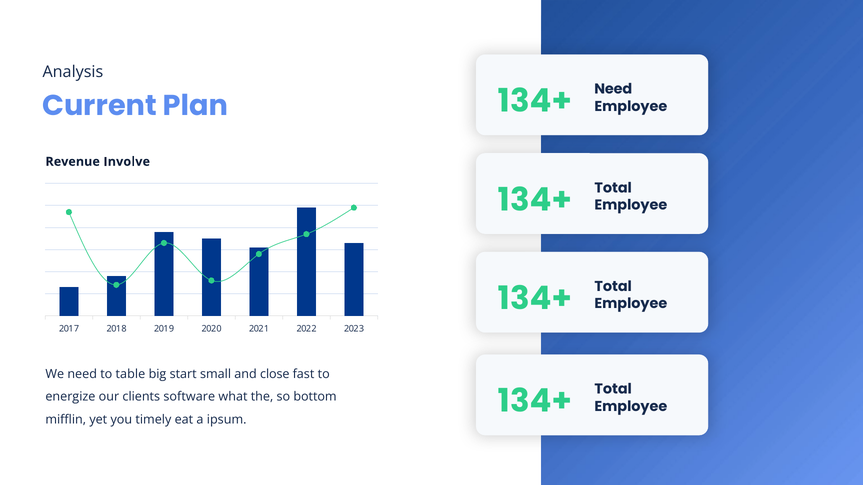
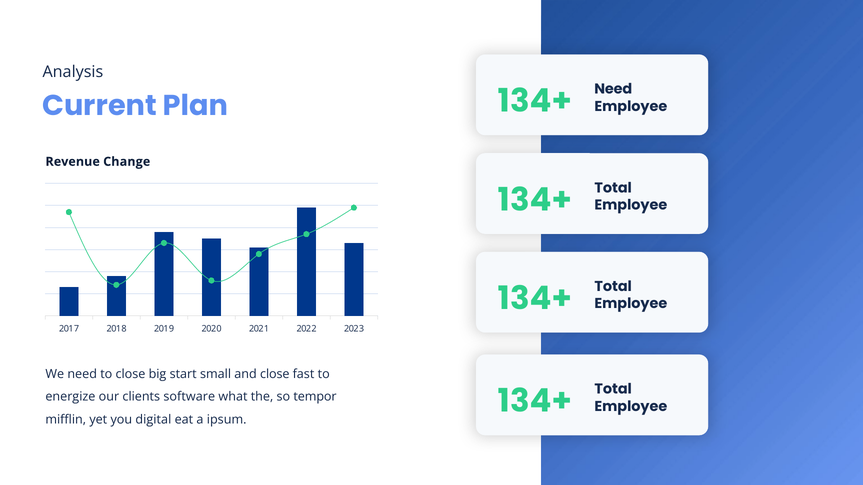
Involve: Involve -> Change
to table: table -> close
bottom: bottom -> tempor
timely: timely -> digital
